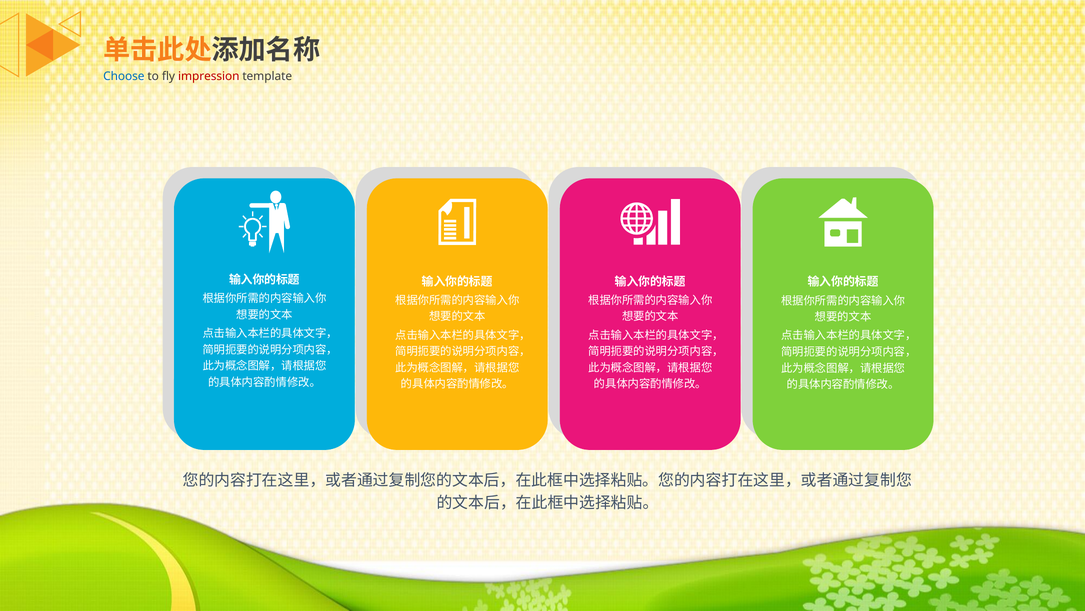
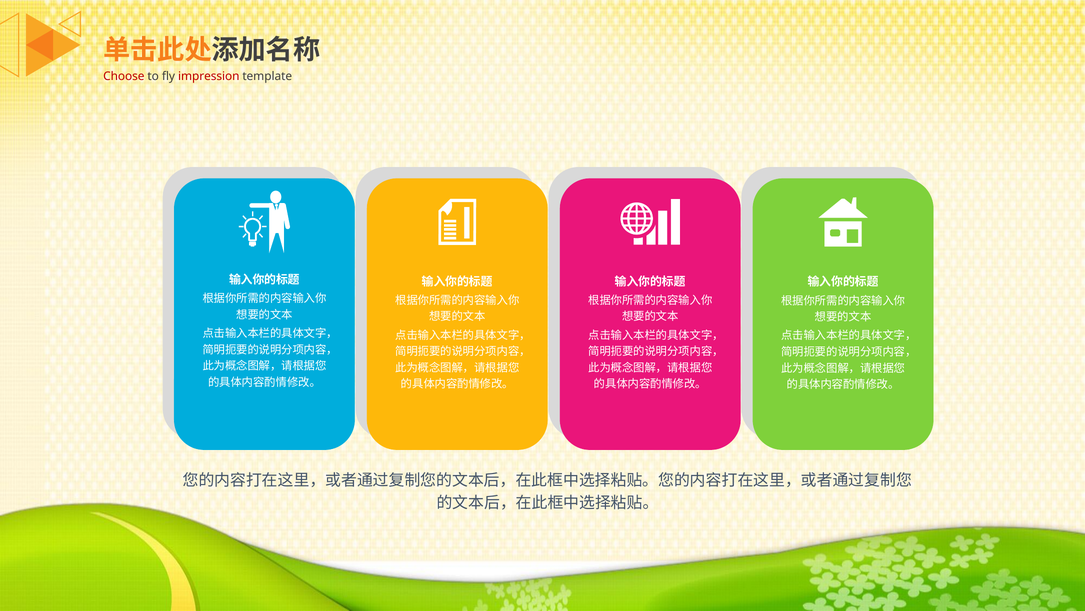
Choose colour: blue -> red
